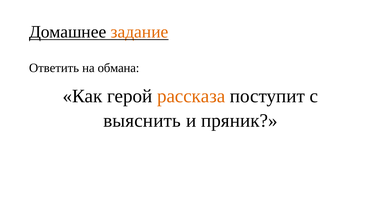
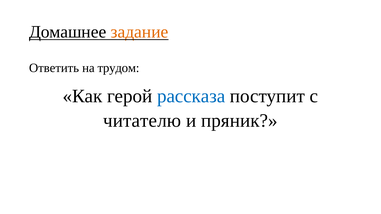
обмана: обмана -> трудом
рассказа colour: orange -> blue
выяснить: выяснить -> читателю
